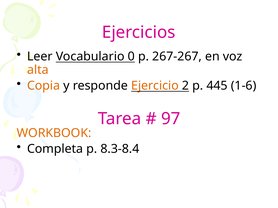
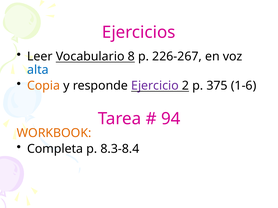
0: 0 -> 8
267-267: 267-267 -> 226-267
alta colour: orange -> blue
Ejercicio colour: orange -> purple
445: 445 -> 375
97: 97 -> 94
